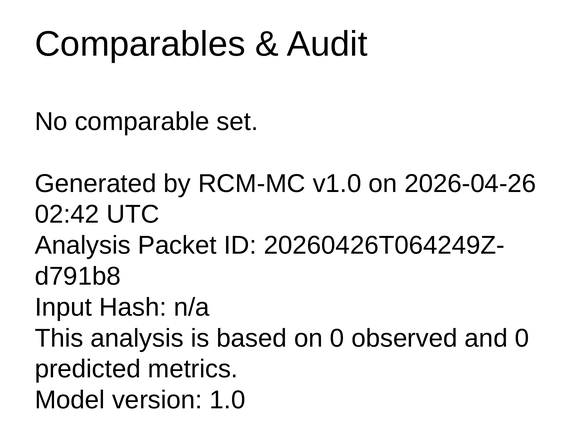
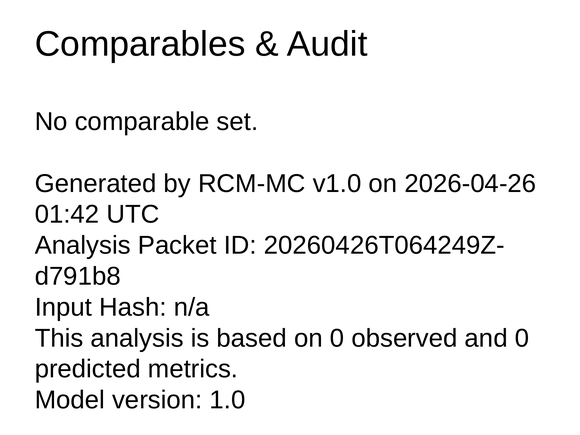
02:42: 02:42 -> 01:42
